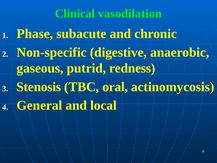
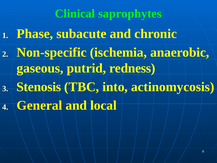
vasodilation: vasodilation -> saprophytes
digestive: digestive -> ischemia
oral: oral -> into
